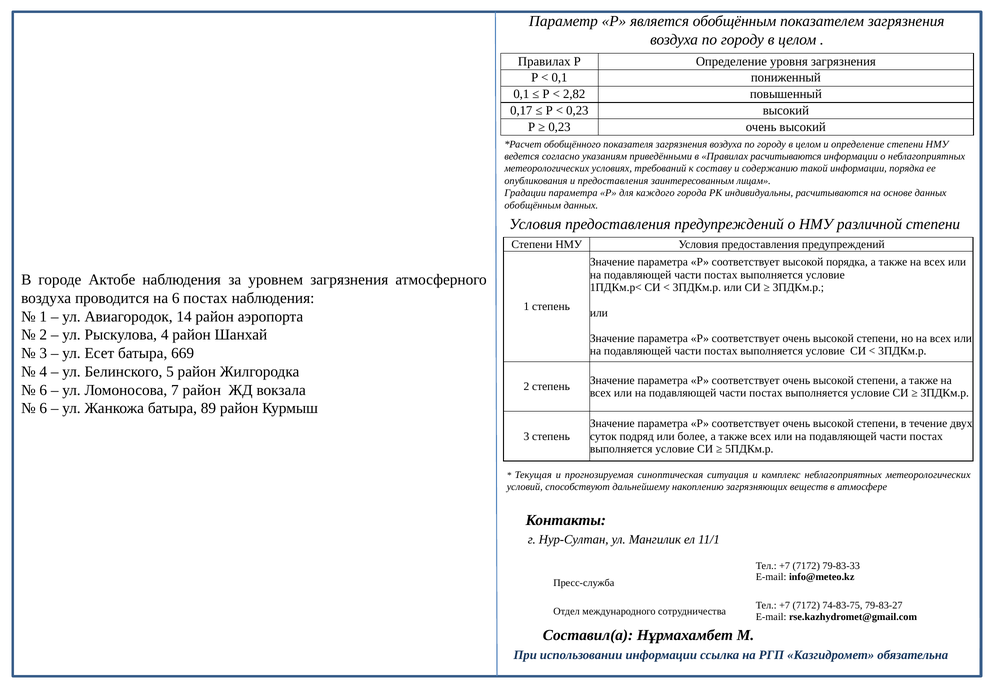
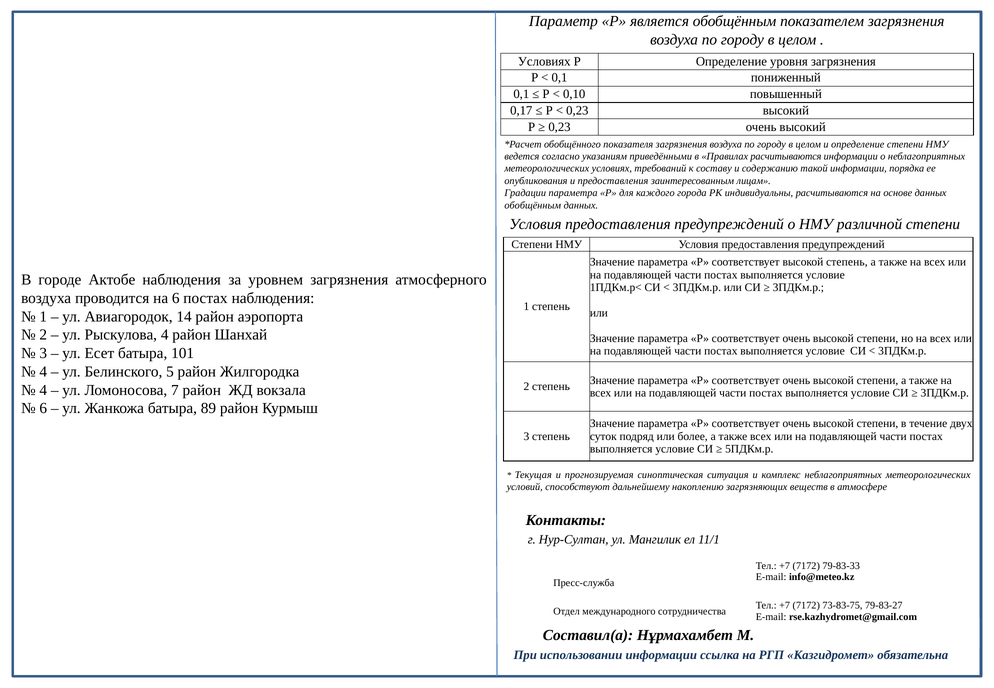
Правилах at (544, 61): Правилах -> Условиях
2,82: 2,82 -> 0,10
высокой порядка: порядка -> степень
669: 669 -> 101
6 at (43, 390): 6 -> 4
74-83-75: 74-83-75 -> 73-83-75
